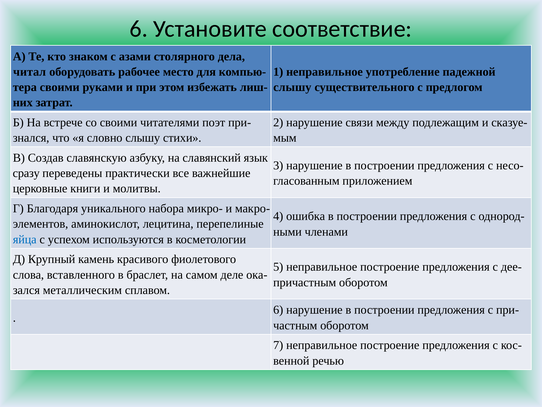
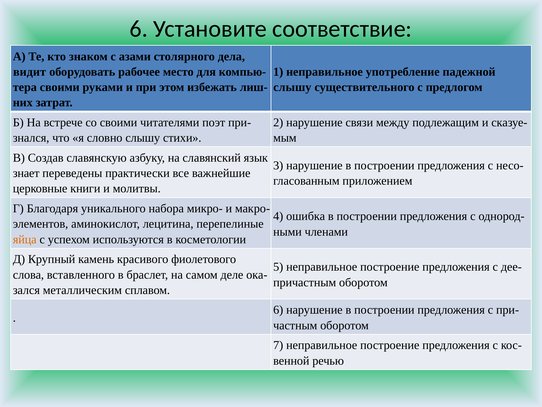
читал: читал -> видит
сразу: сразу -> знает
яйца colour: blue -> orange
